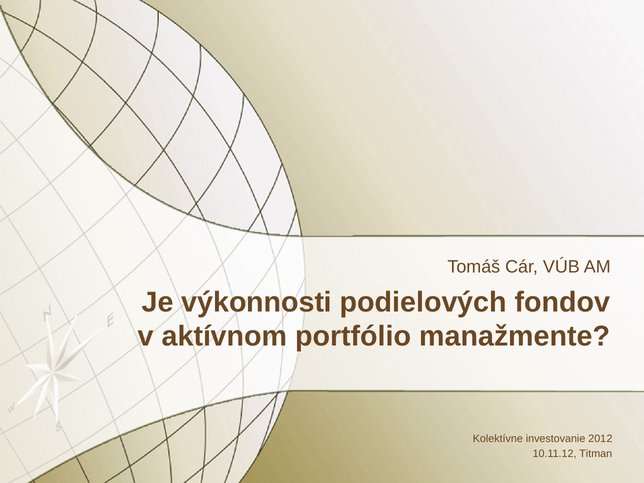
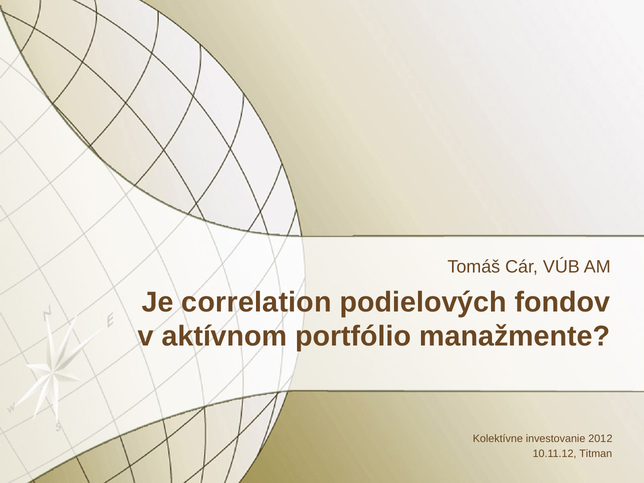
výkonnosti: výkonnosti -> correlation
